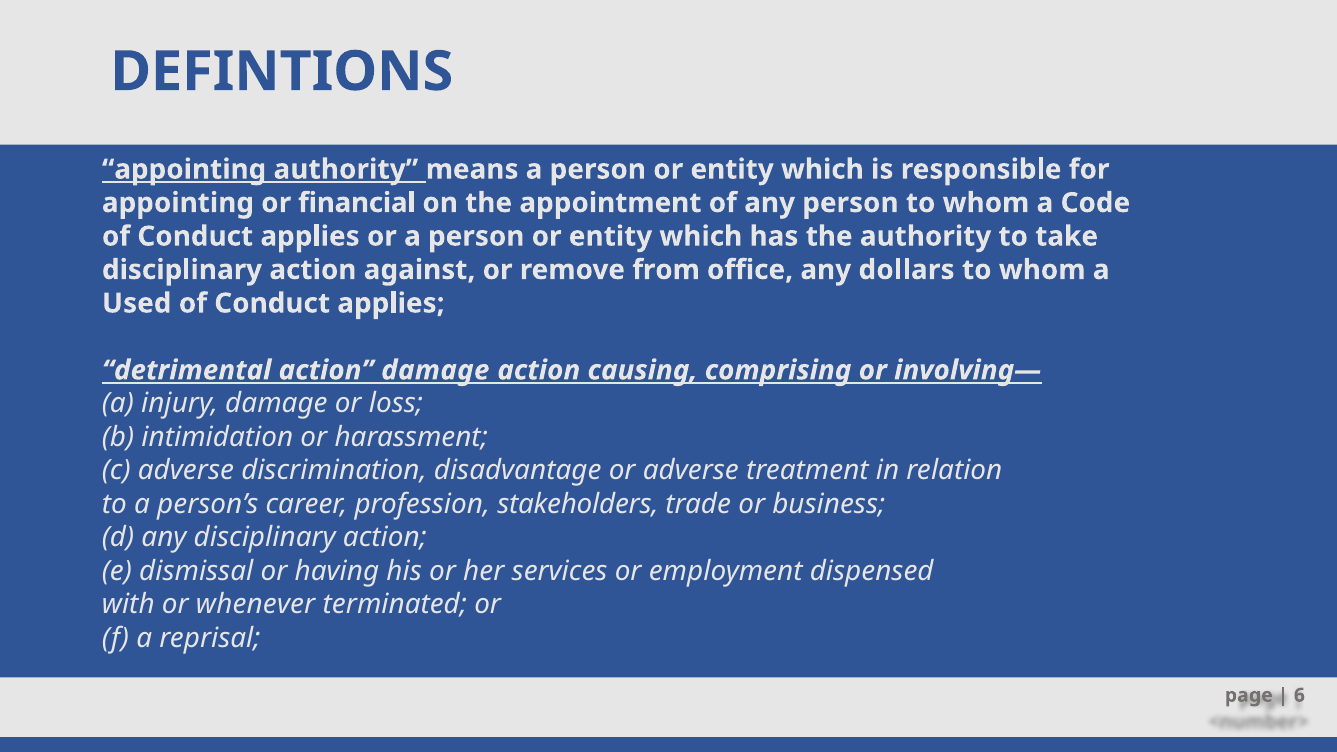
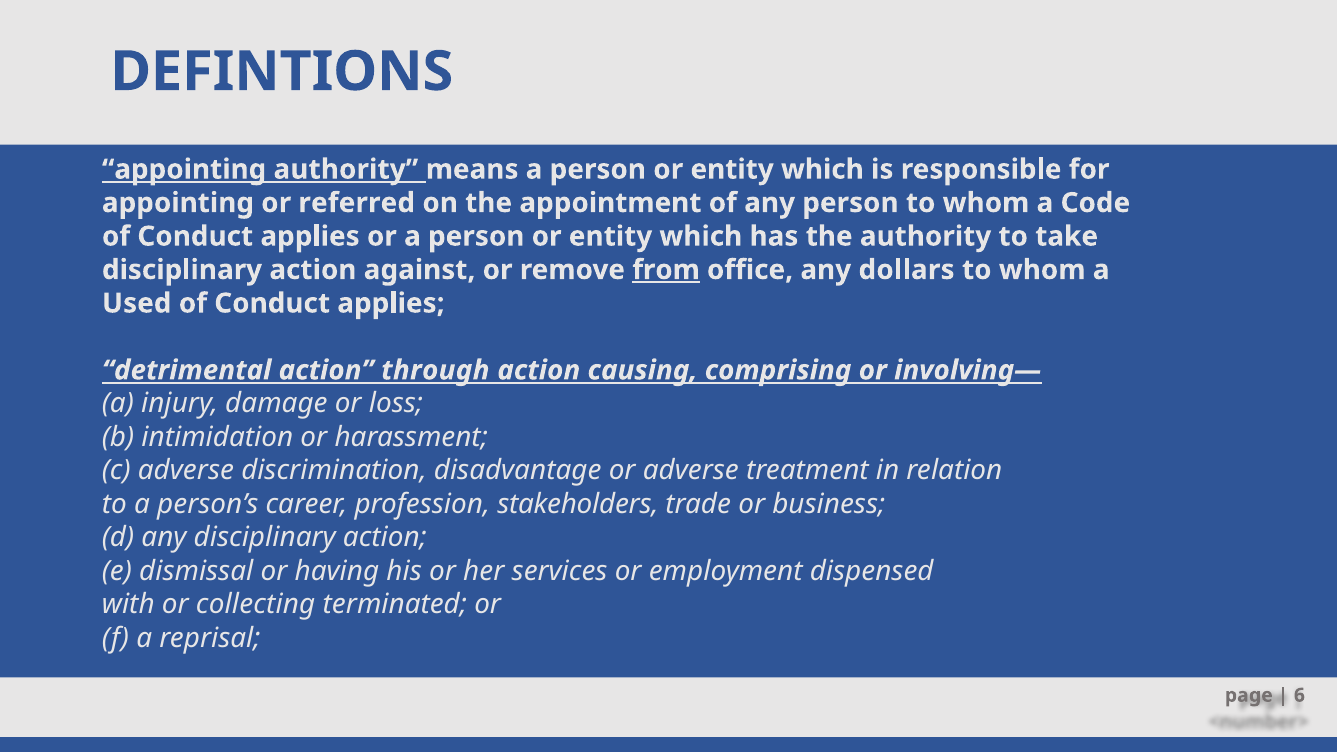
financial: financial -> referred
from underline: none -> present
action damage: damage -> through
whenever: whenever -> collecting
